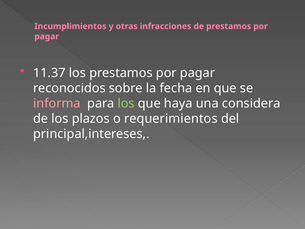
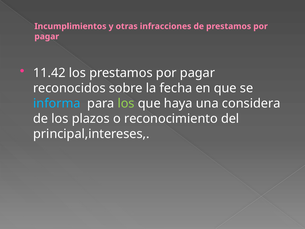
11.37: 11.37 -> 11.42
informa colour: pink -> light blue
requerimientos: requerimientos -> reconocimiento
